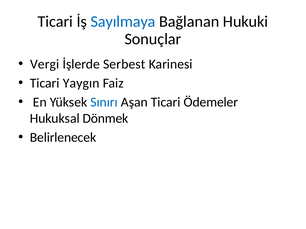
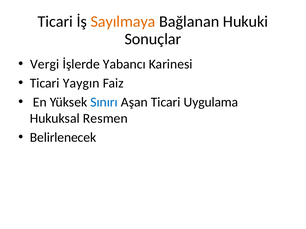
Sayılmaya colour: blue -> orange
Serbest: Serbest -> Yabancı
Ödemeler: Ödemeler -> Uygulama
Dönmek: Dönmek -> Resmen
